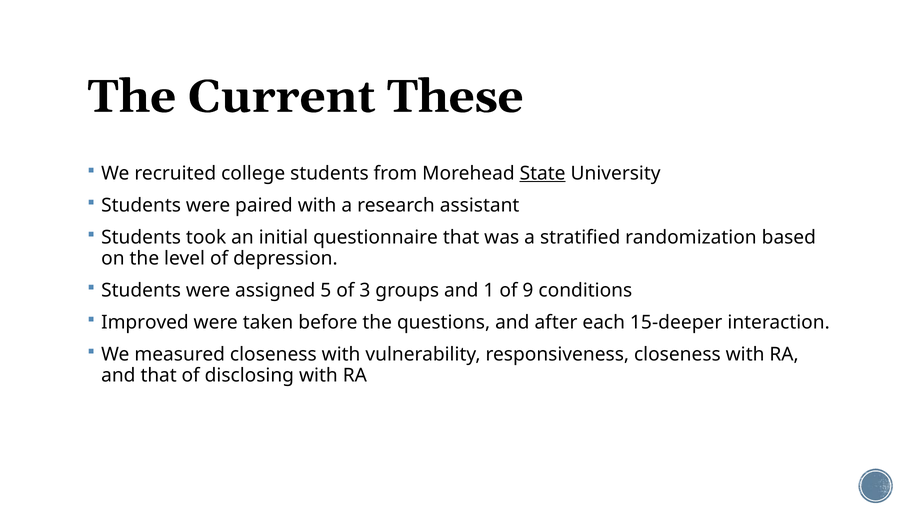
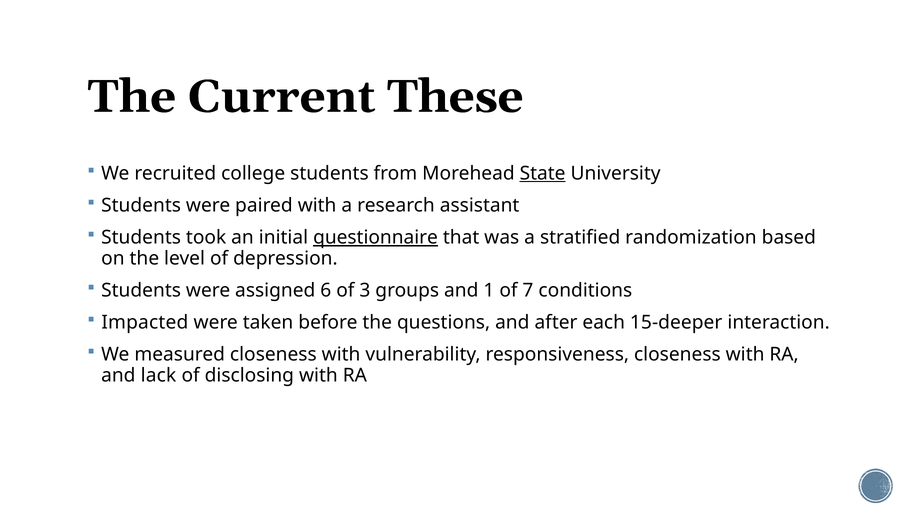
questionnaire underline: none -> present
5: 5 -> 6
9: 9 -> 7
Improved: Improved -> Impacted
and that: that -> lack
